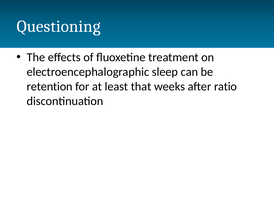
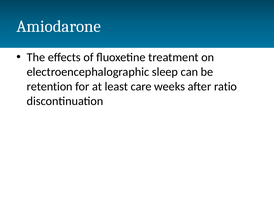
Questioning: Questioning -> Amiodarone
that: that -> care
